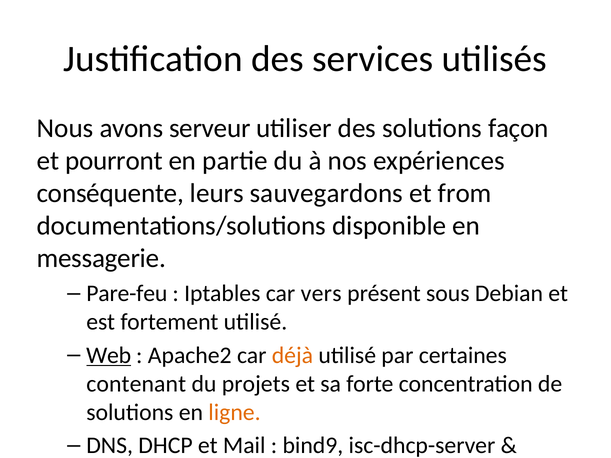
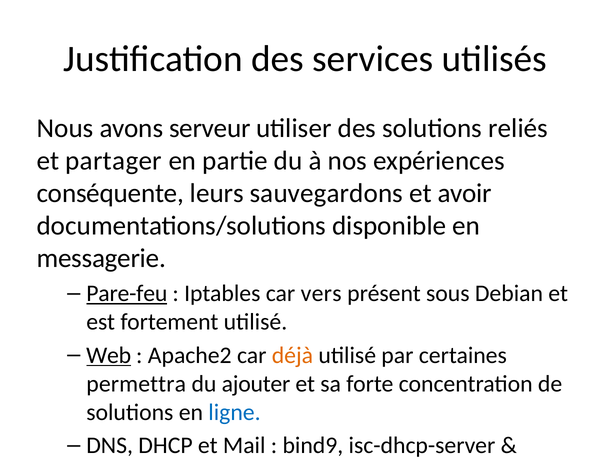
façon: façon -> reliés
pourront: pourront -> partager
from: from -> avoir
Pare-feu underline: none -> present
contenant: contenant -> permettra
projets: projets -> ajouter
ligne colour: orange -> blue
